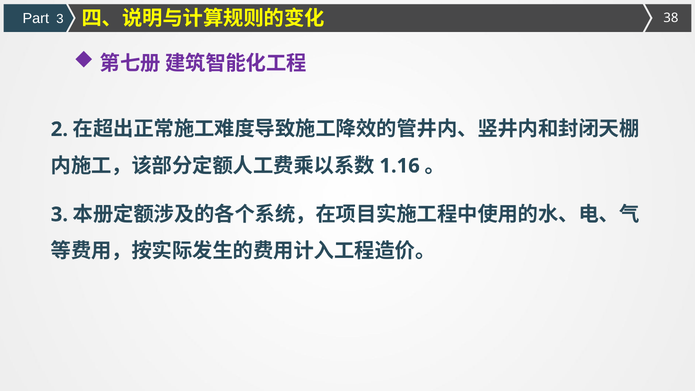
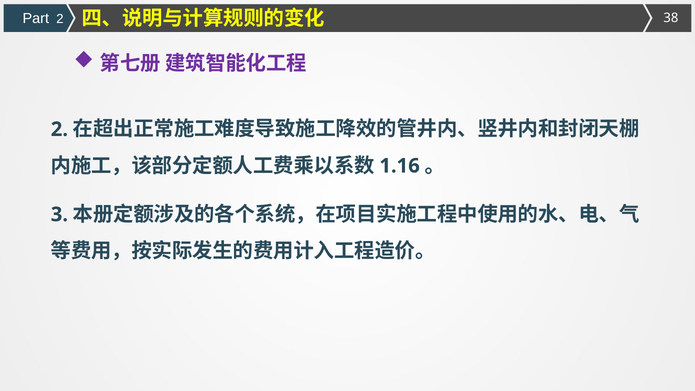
Part 3: 3 -> 2
